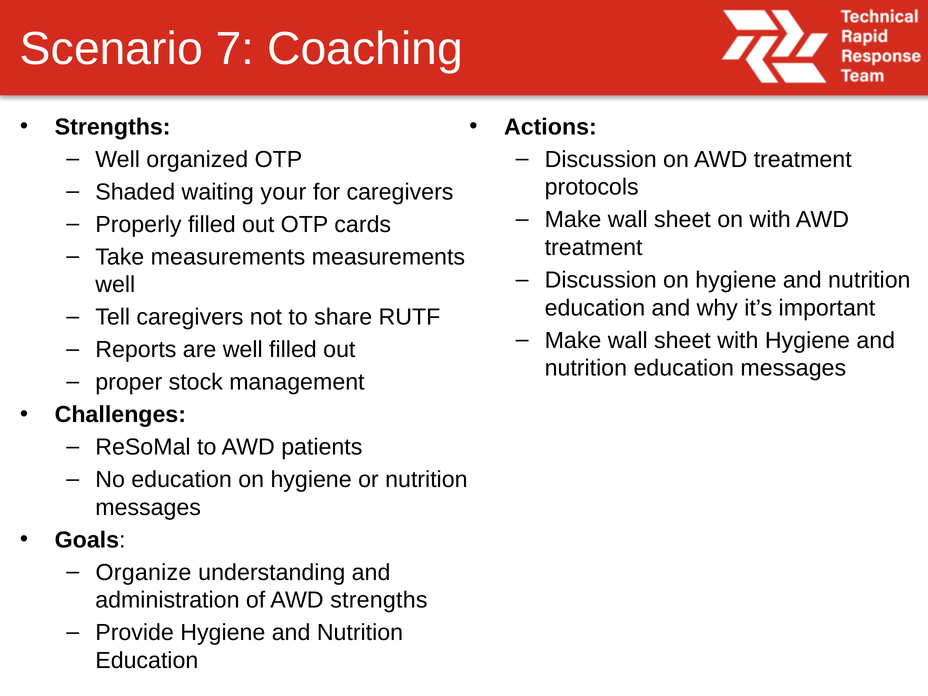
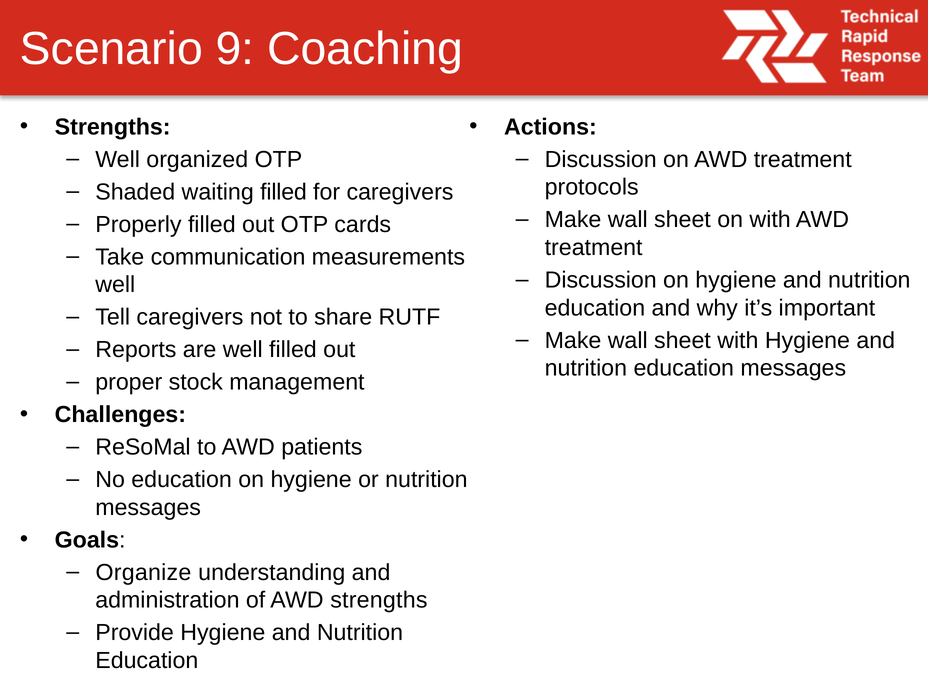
7: 7 -> 9
waiting your: your -> filled
Take measurements: measurements -> communication
